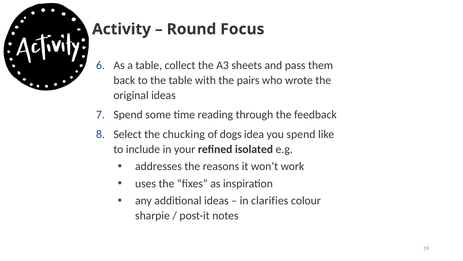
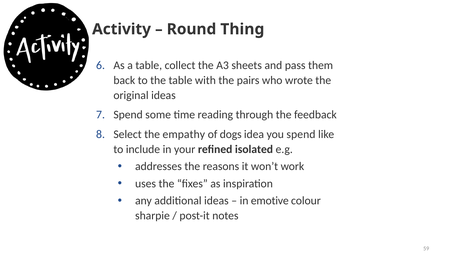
Focus: Focus -> Thing
chucking: chucking -> empathy
clarifies: clarifies -> emotive
